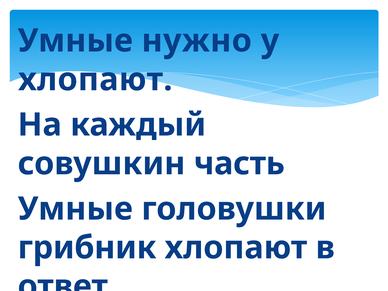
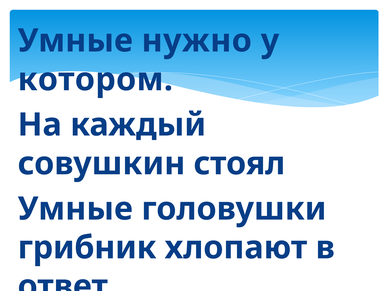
хлопают at (95, 80): хлопают -> котором
часть: часть -> стоял
